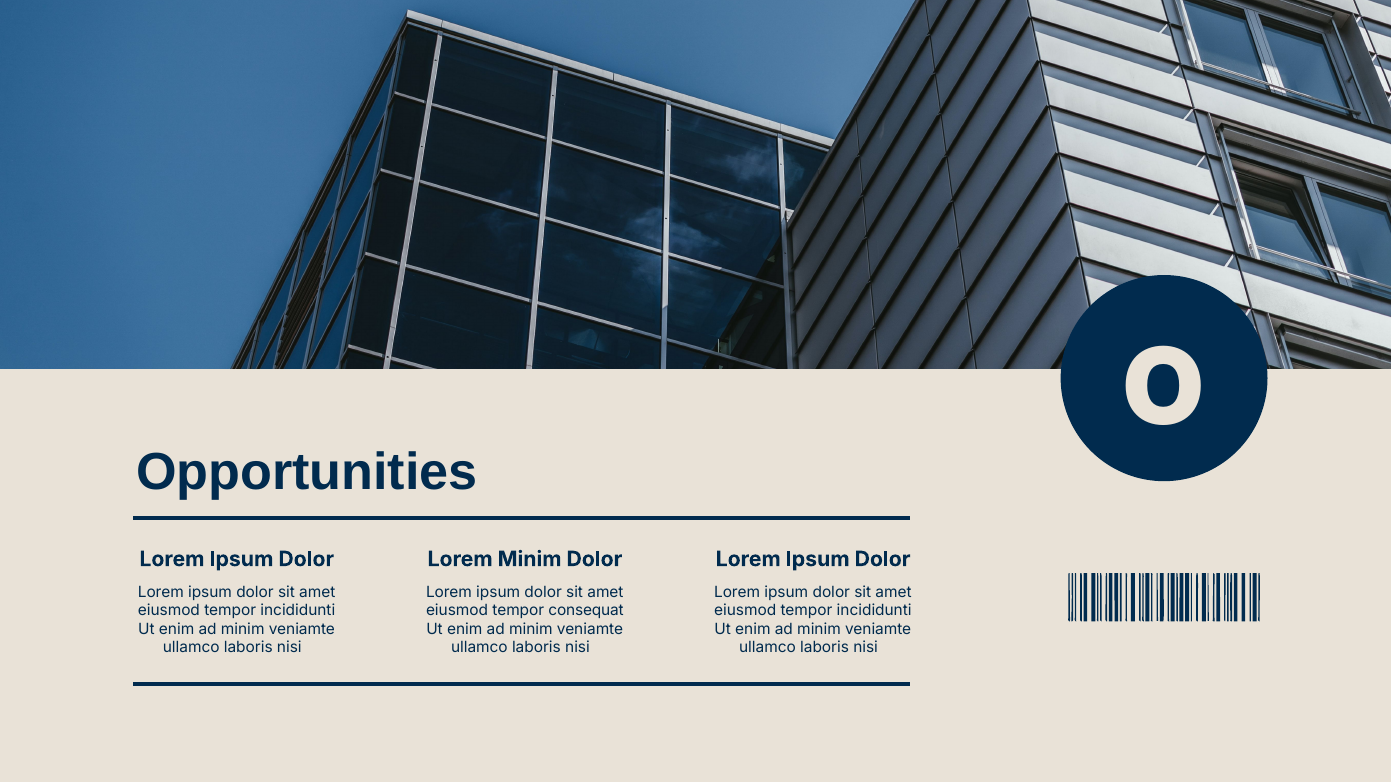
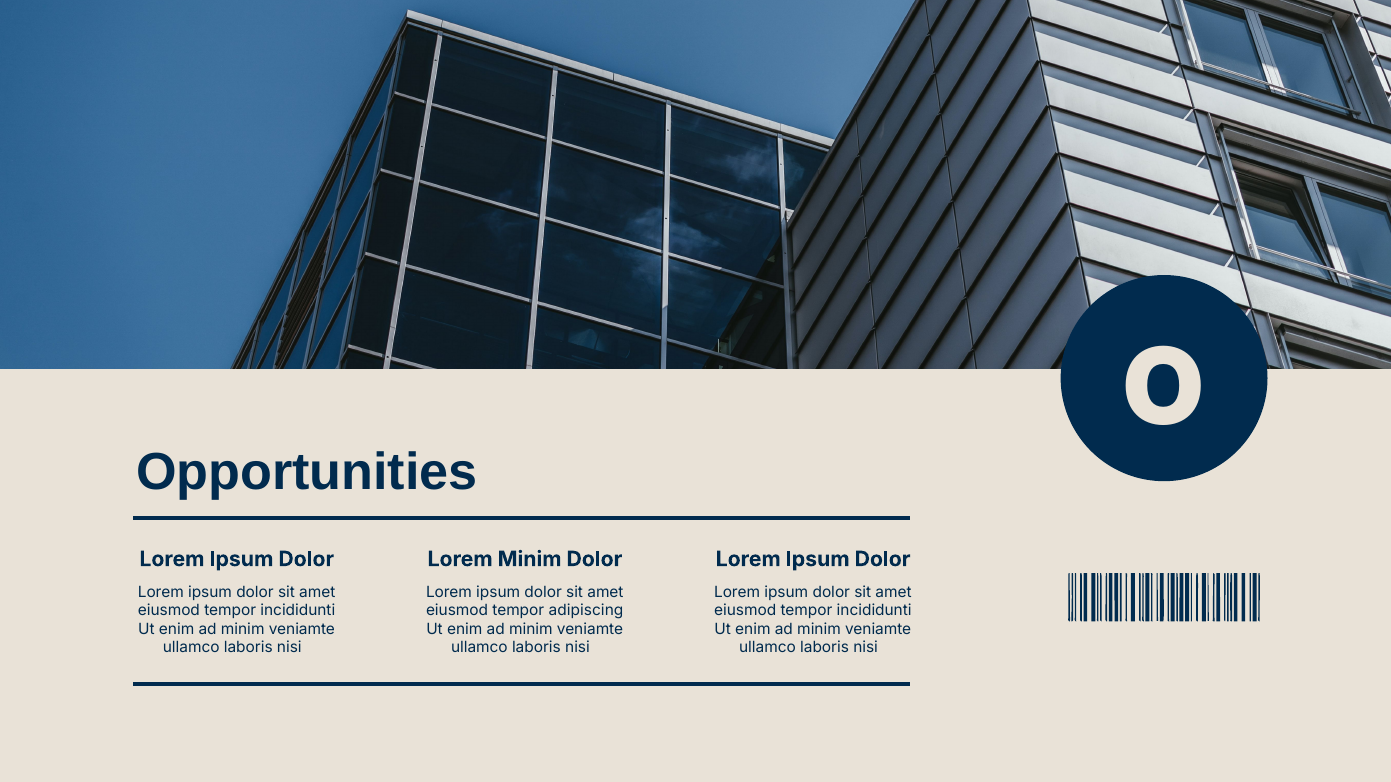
consequat: consequat -> adipiscing
